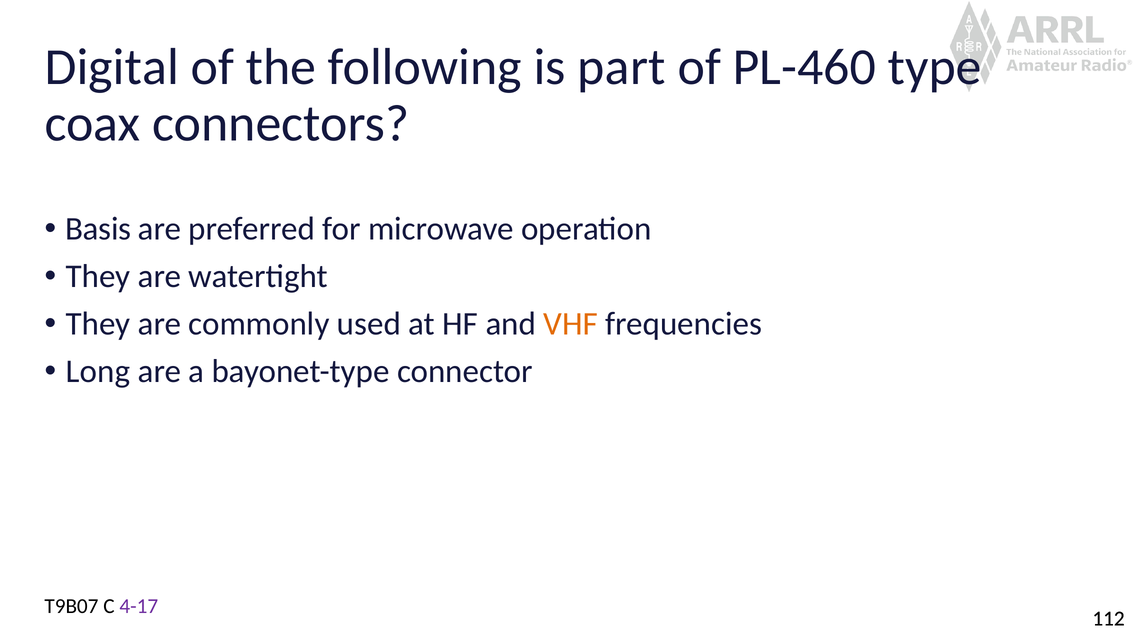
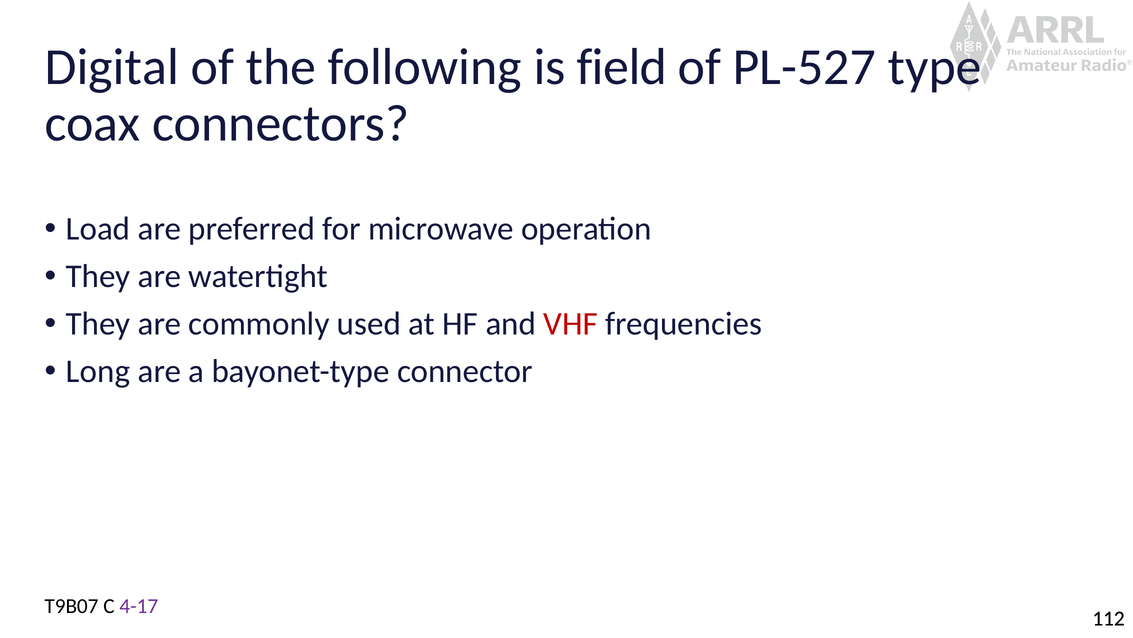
part: part -> field
PL-460: PL-460 -> PL-527
Basis: Basis -> Load
VHF colour: orange -> red
